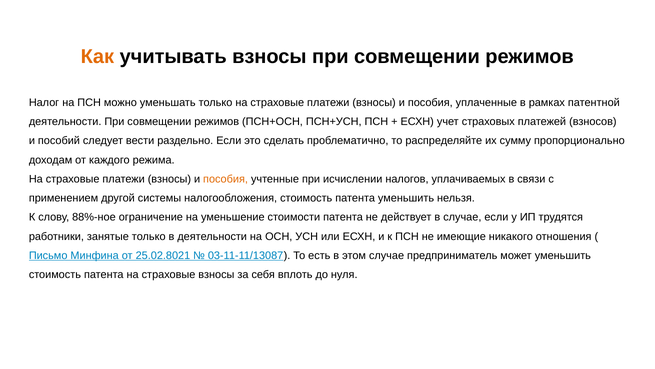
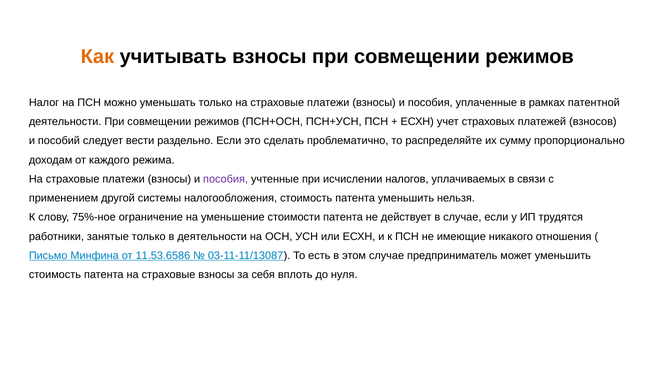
пособия at (226, 179) colour: orange -> purple
88%-ное: 88%-ное -> 75%-ное
25.02.8021: 25.02.8021 -> 11.53.6586
